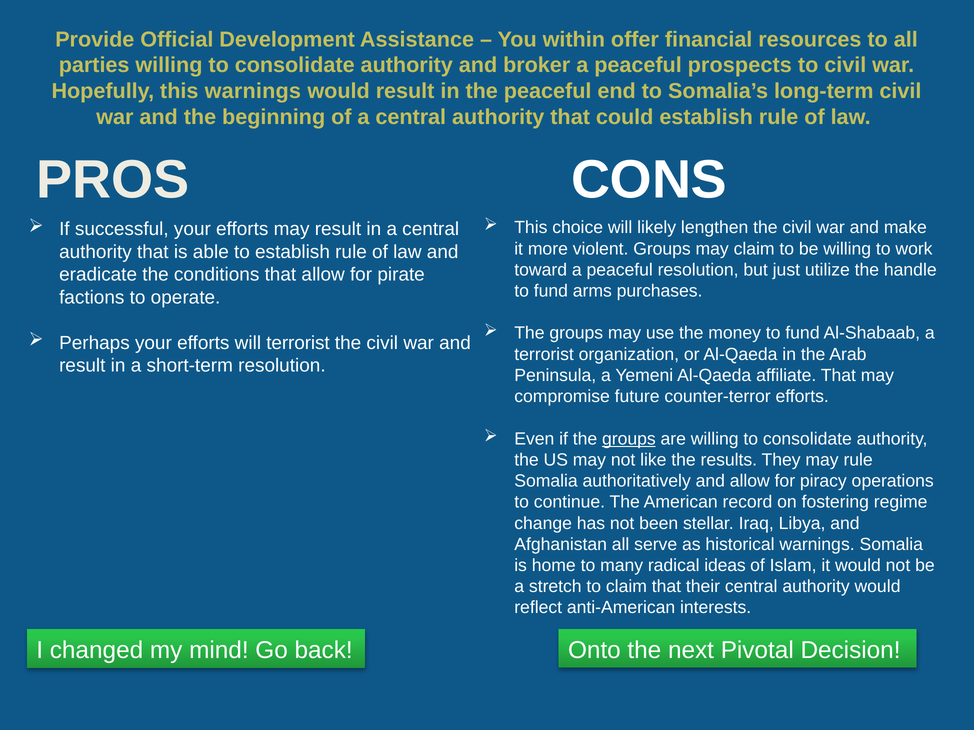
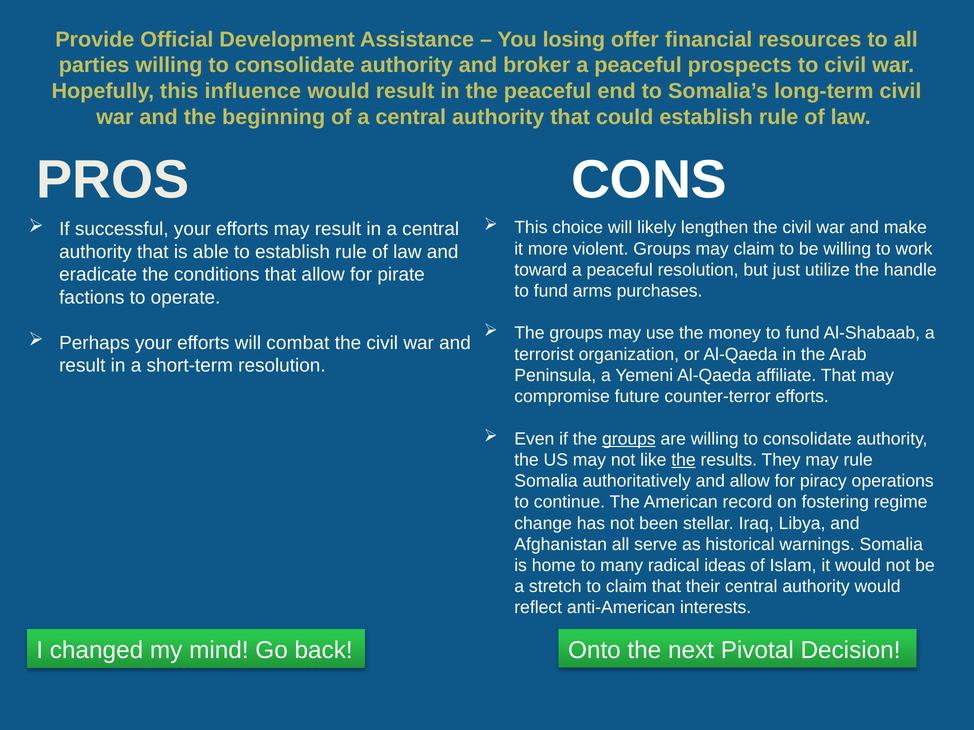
within: within -> losing
this warnings: warnings -> influence
will terrorist: terrorist -> combat
the at (684, 460) underline: none -> present
